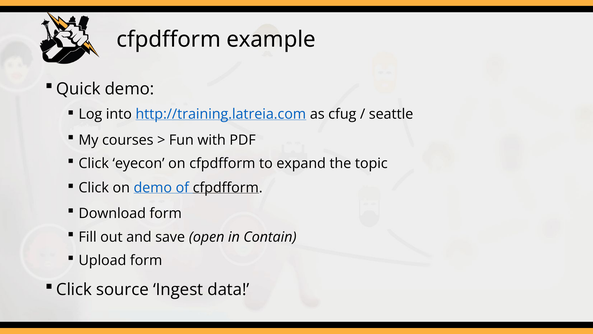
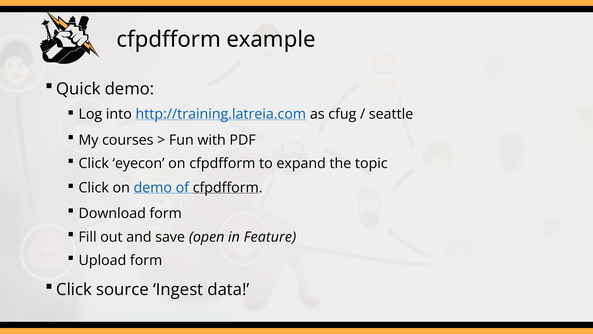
Contain: Contain -> Feature
